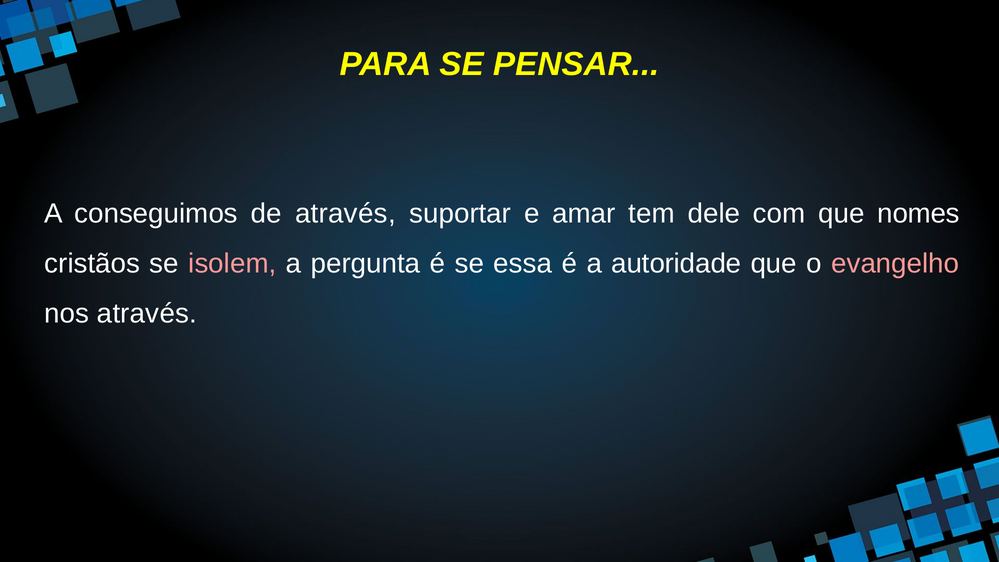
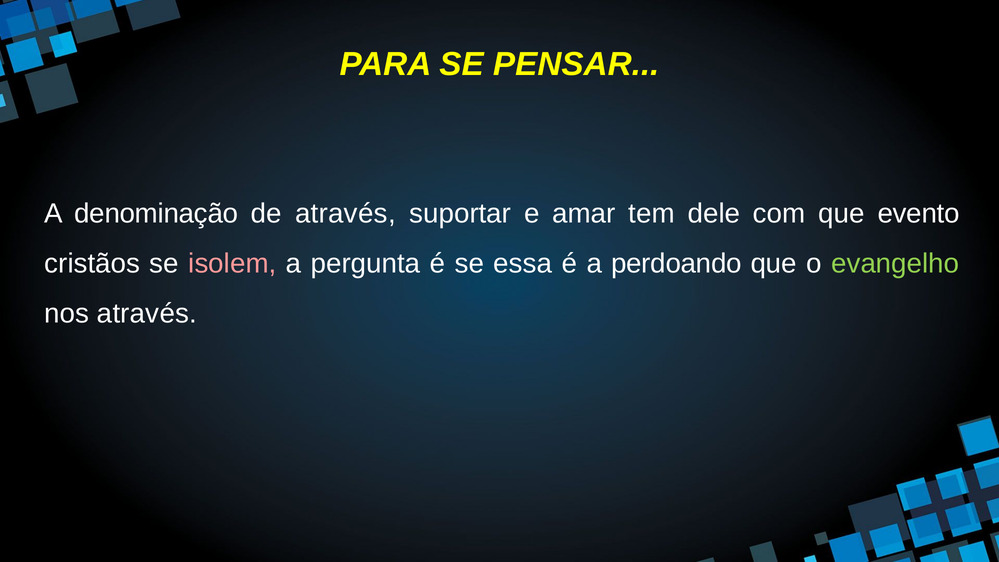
conseguimos: conseguimos -> denominação
nomes: nomes -> evento
autoridade: autoridade -> perdoando
evangelho colour: pink -> light green
